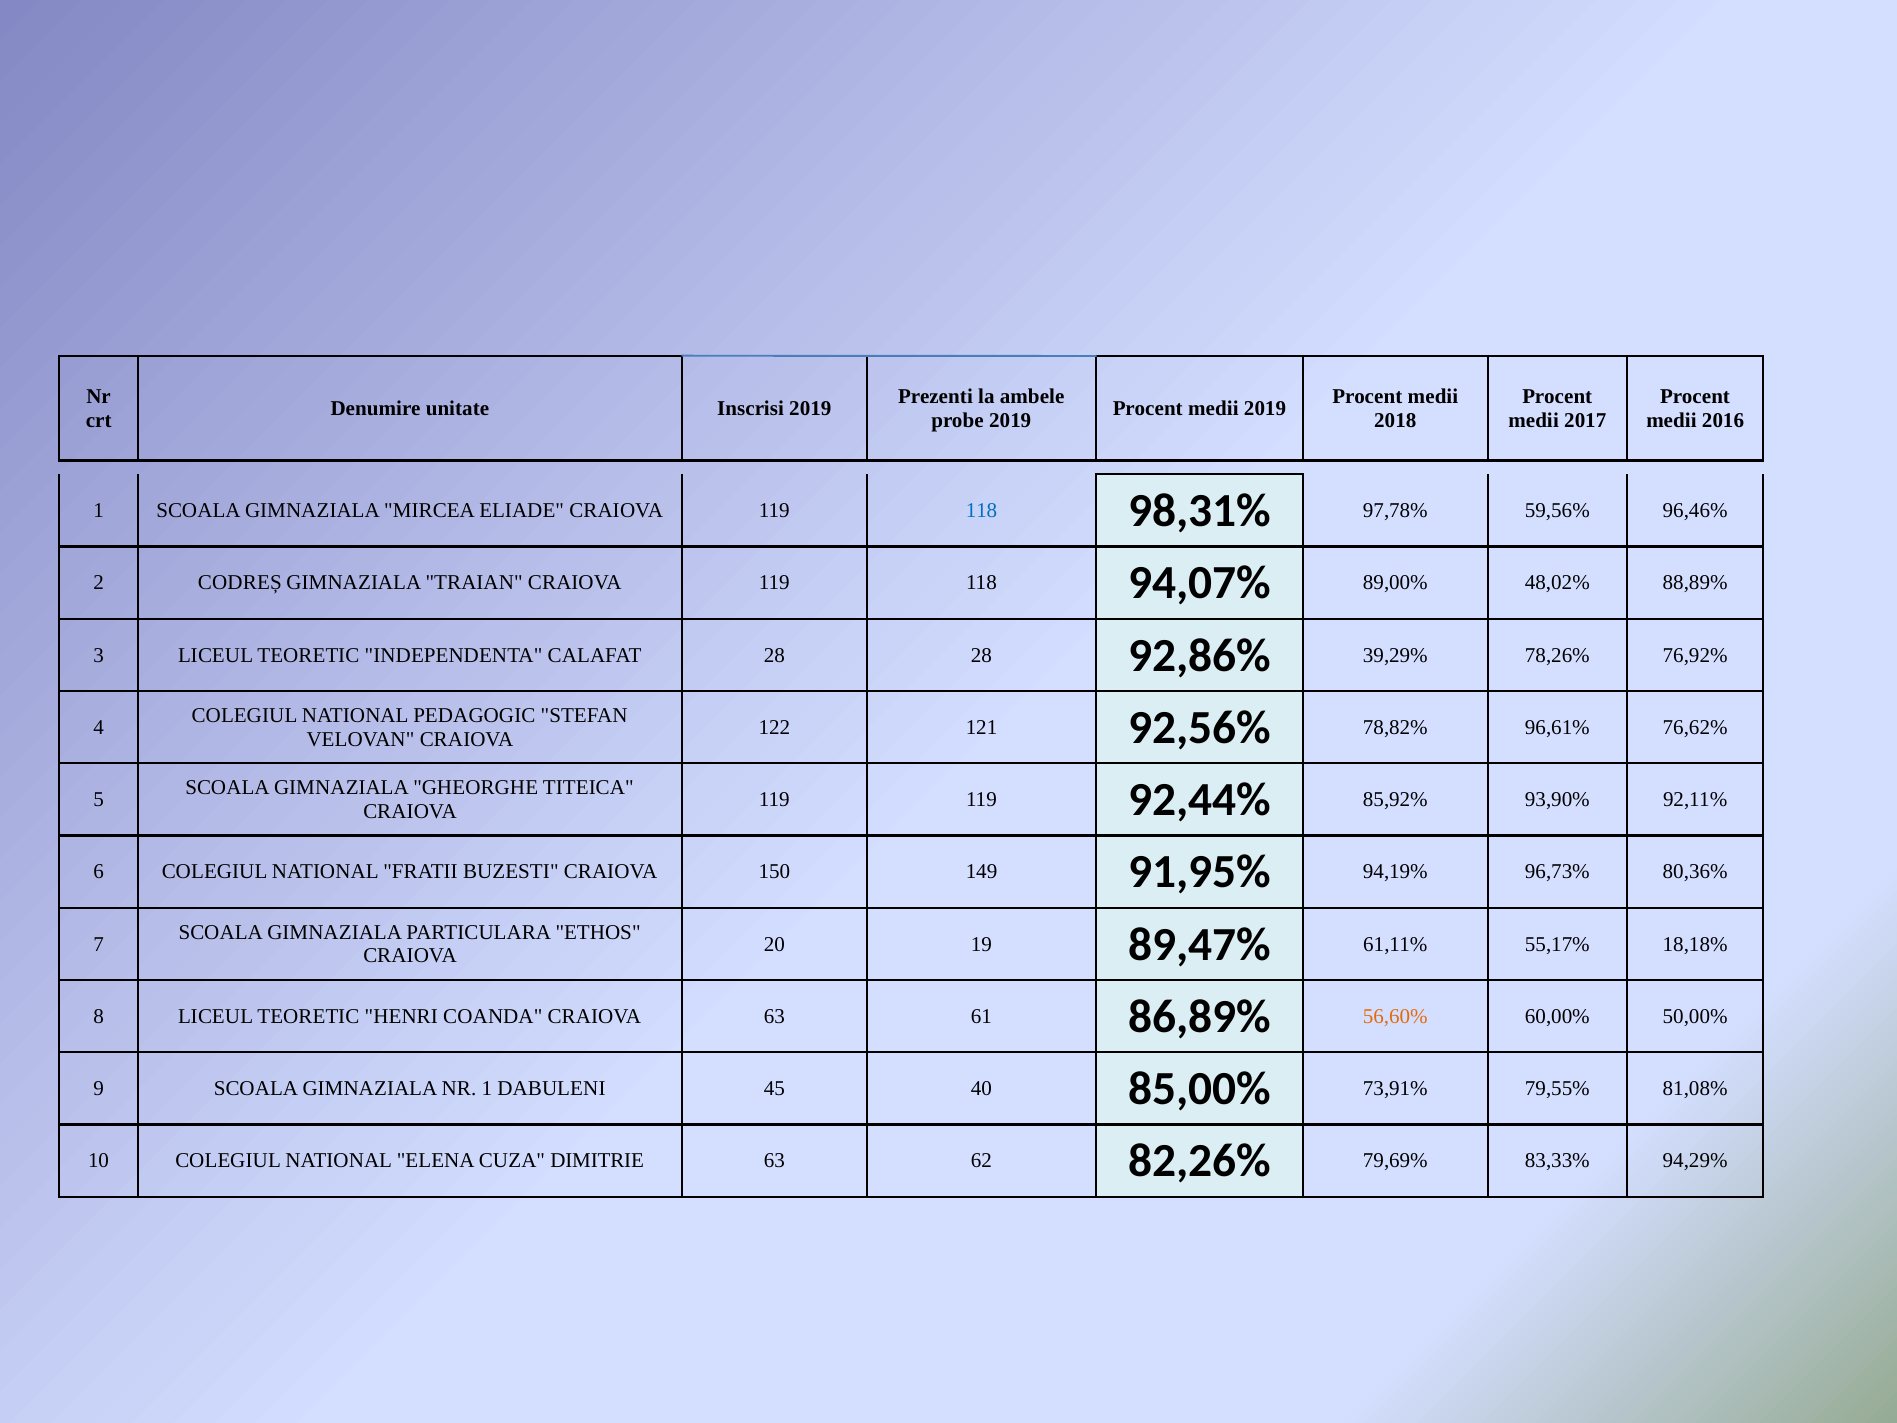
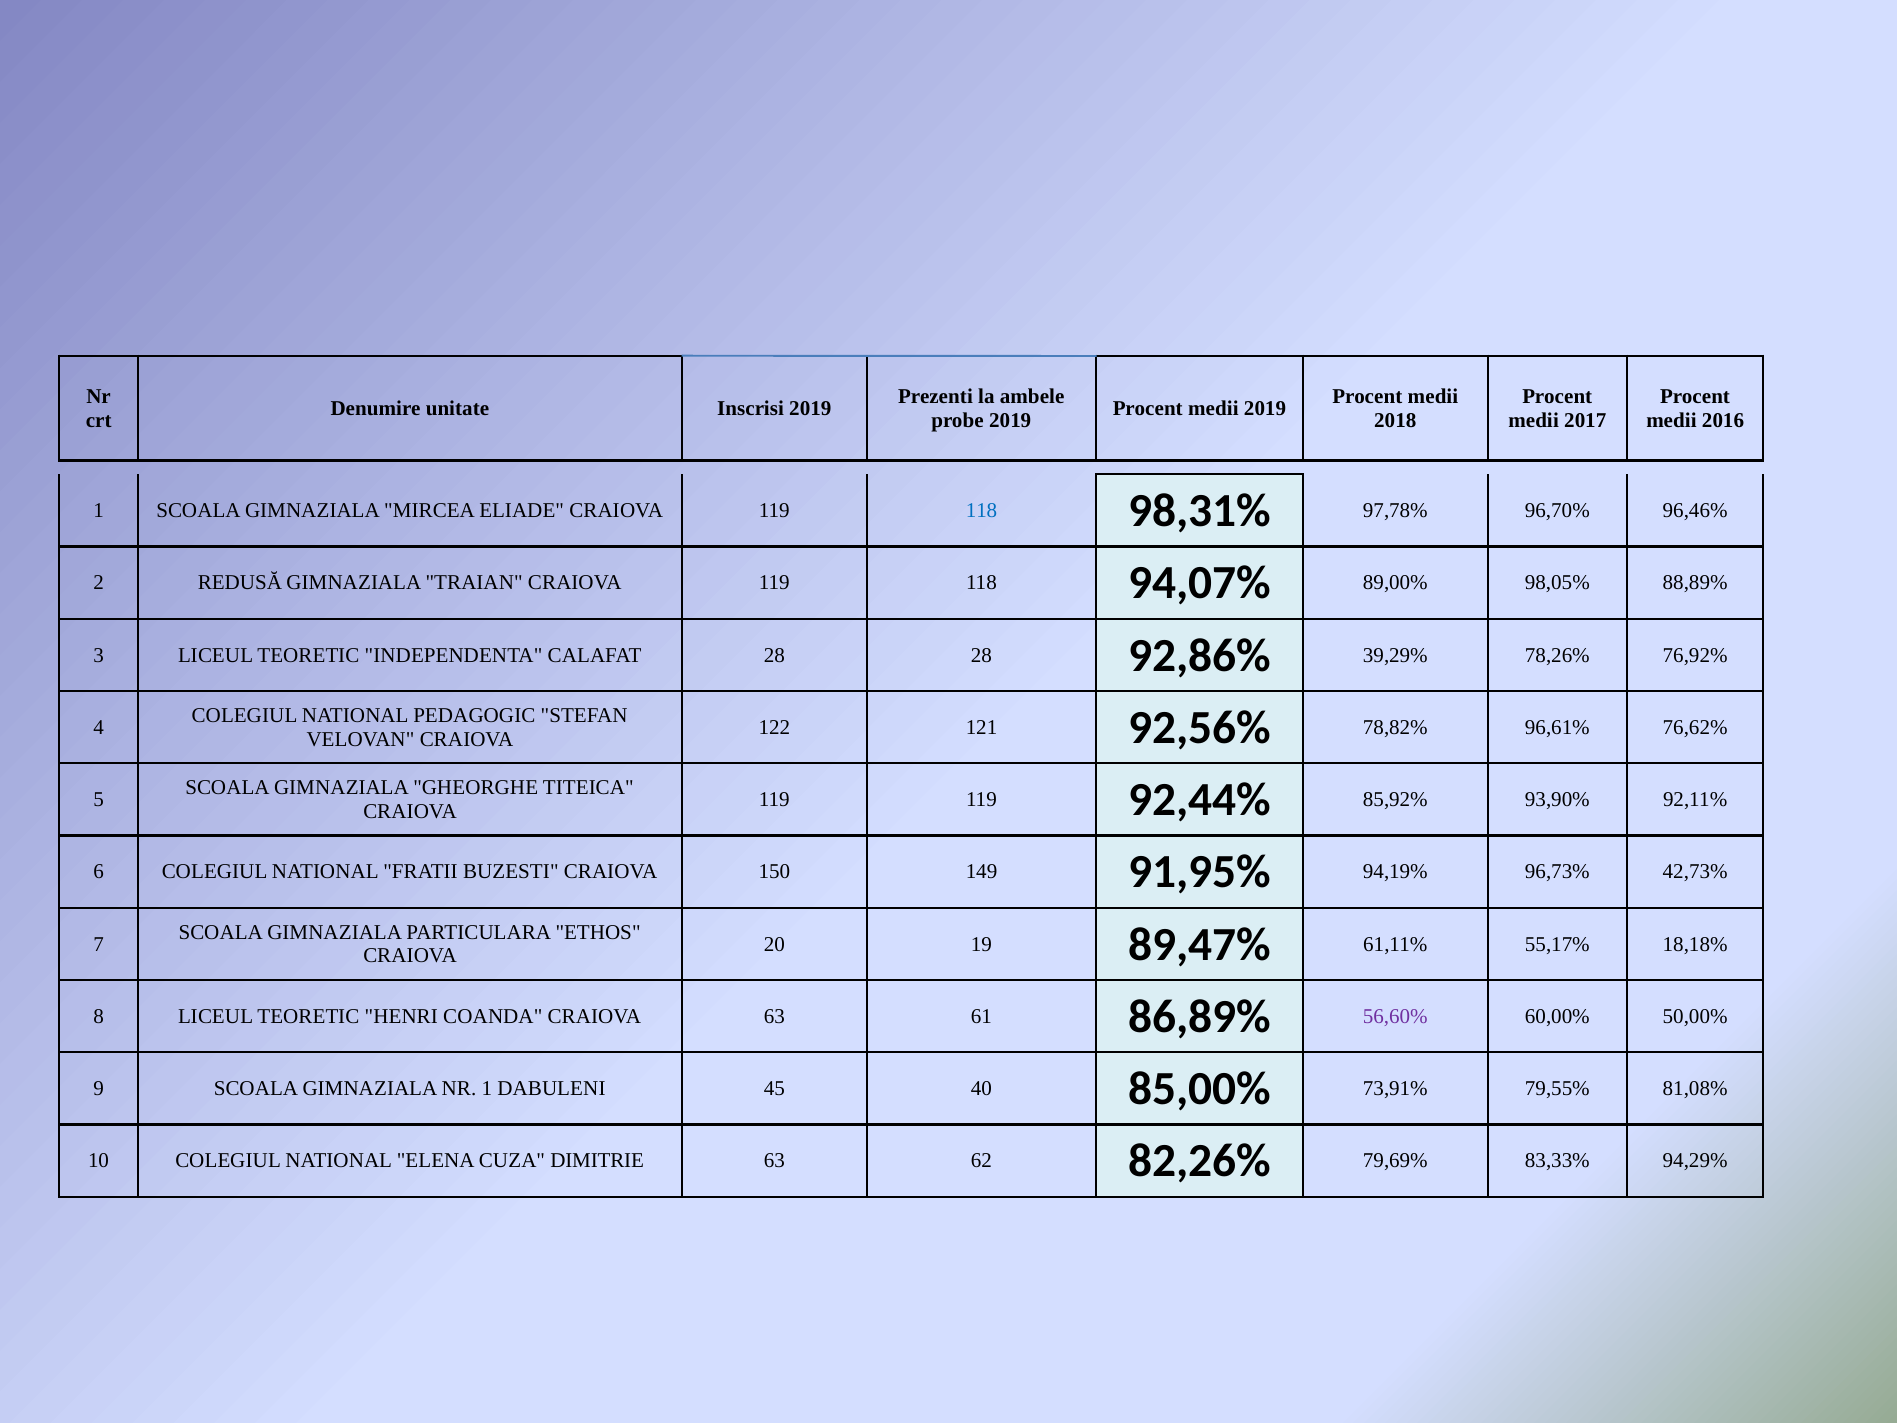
59,56%: 59,56% -> 96,70%
CODREȘ: CODREȘ -> REDUSĂ
48,02%: 48,02% -> 98,05%
80,36%: 80,36% -> 42,73%
56,60% colour: orange -> purple
